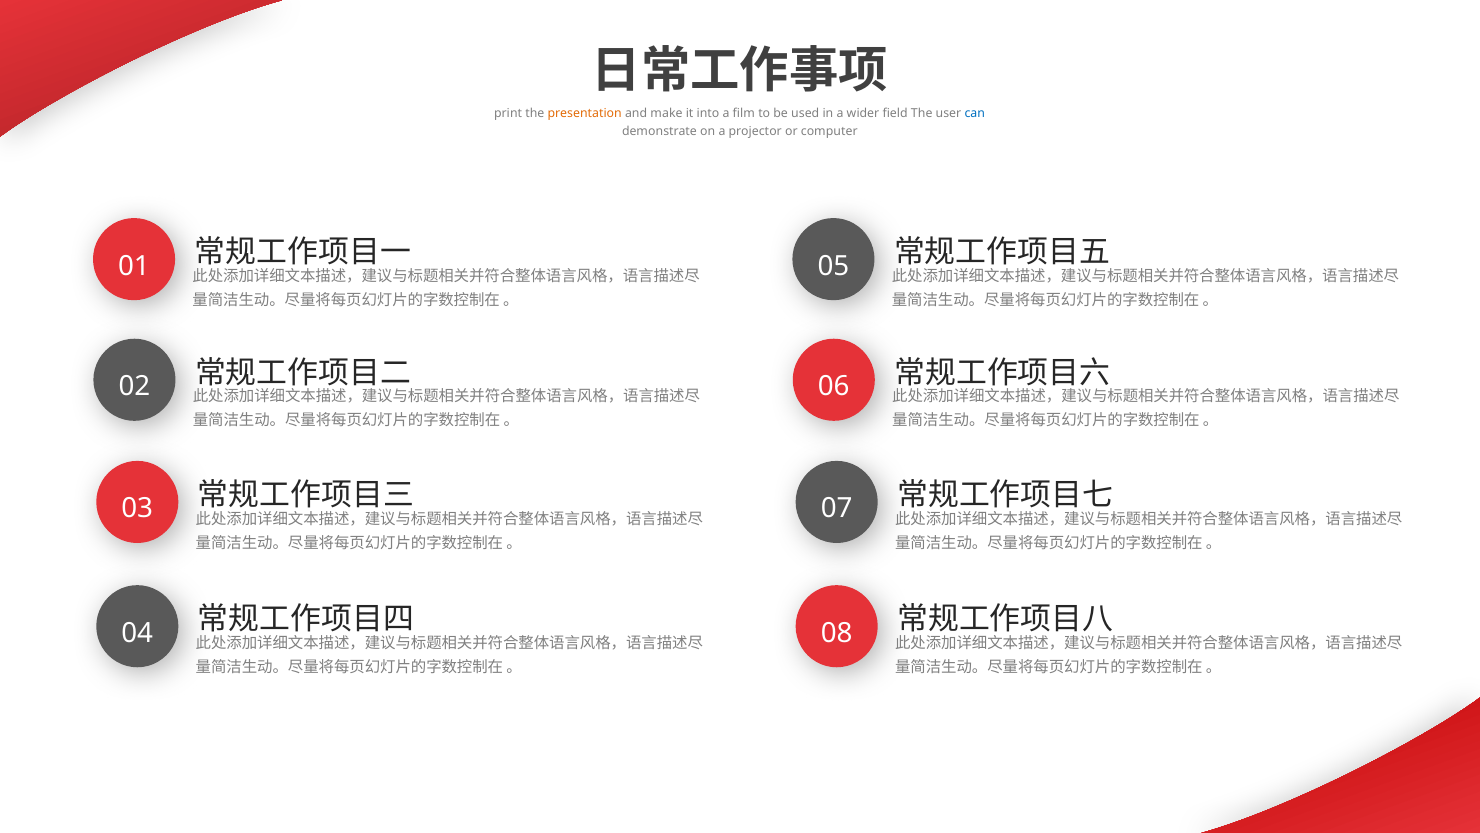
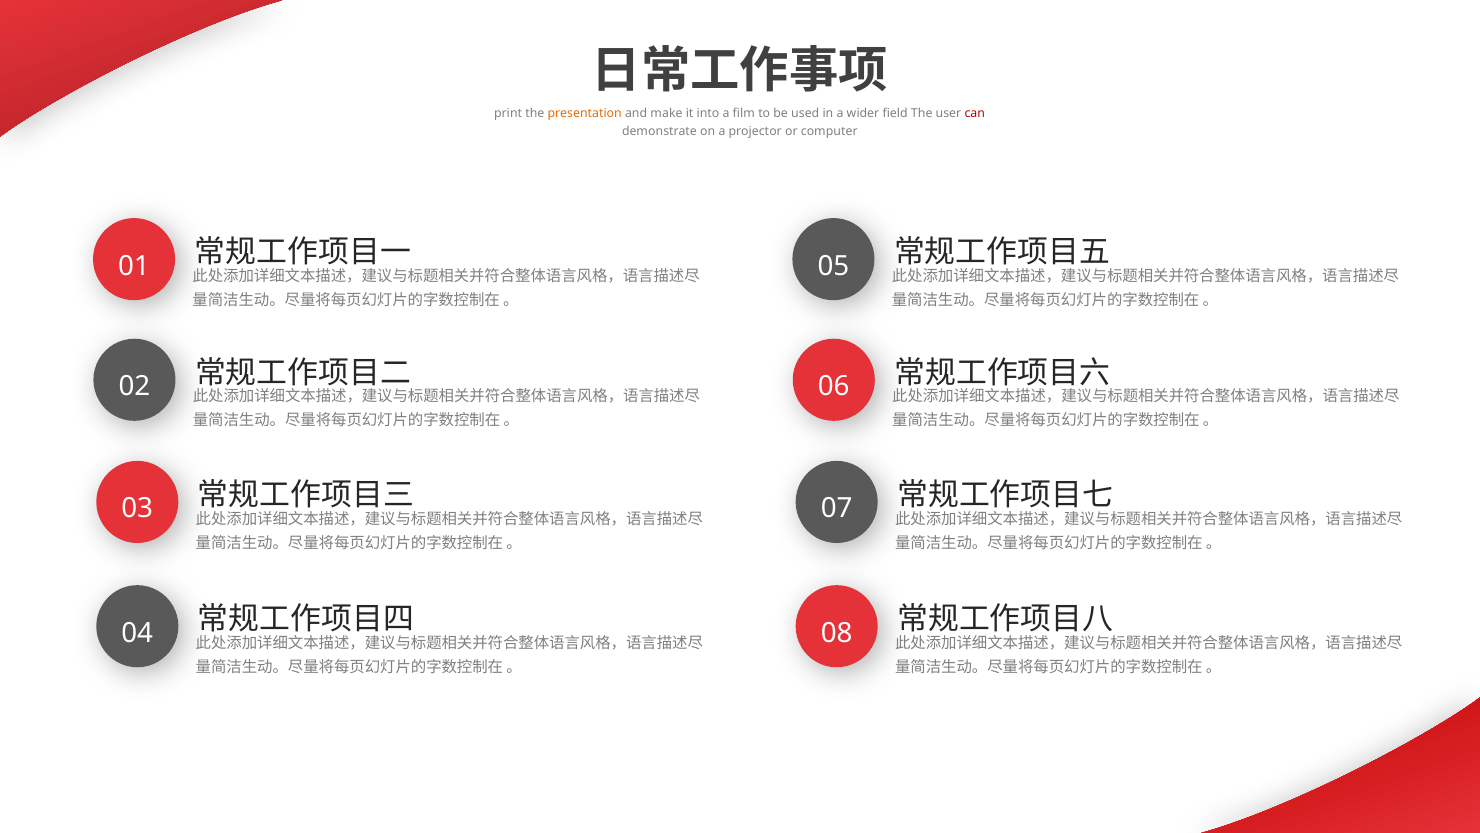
can colour: blue -> red
